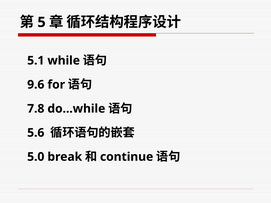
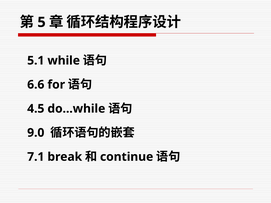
9.6: 9.6 -> 6.6
7.8: 7.8 -> 4.5
5.6: 5.6 -> 9.0
5.0: 5.0 -> 7.1
